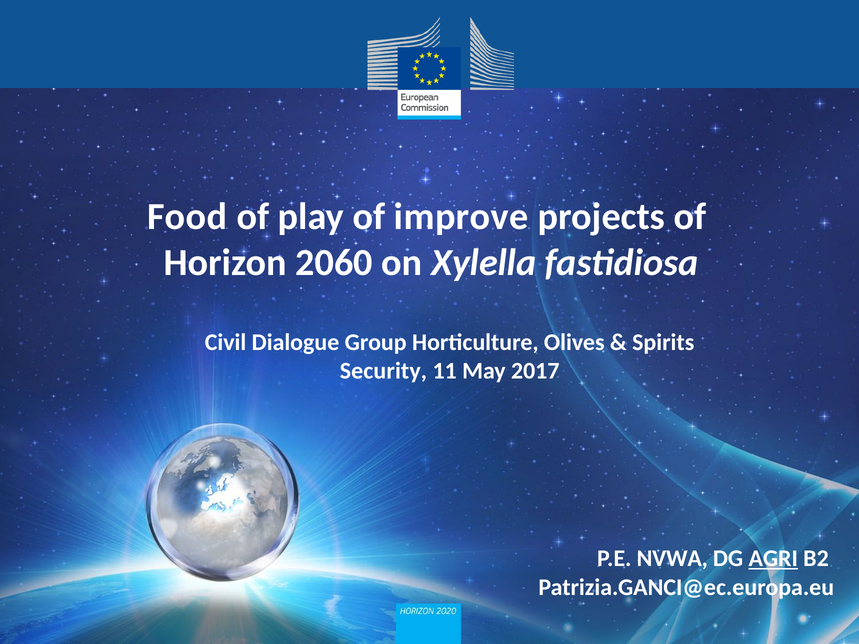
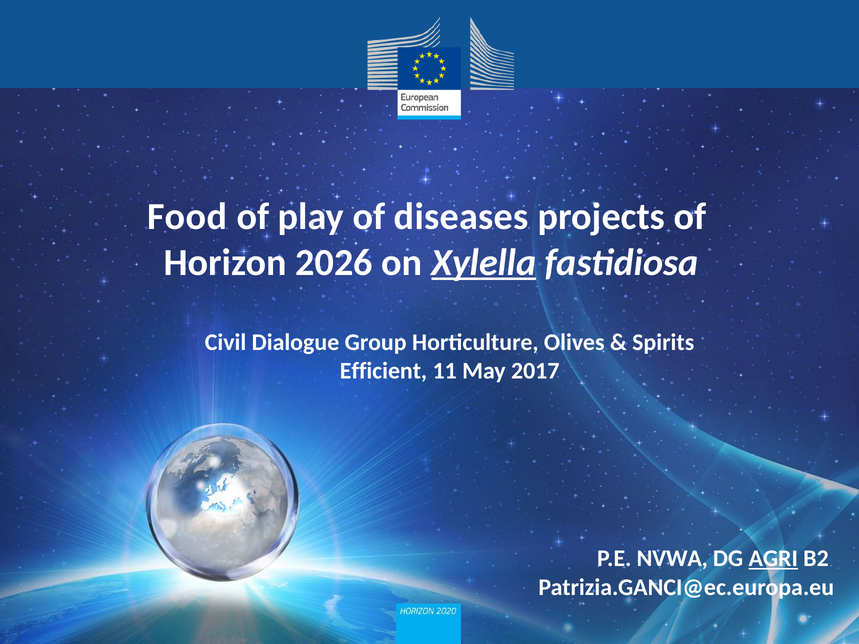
improve: improve -> diseases
2060: 2060 -> 2026
Xylella underline: none -> present
Security: Security -> Efficient
